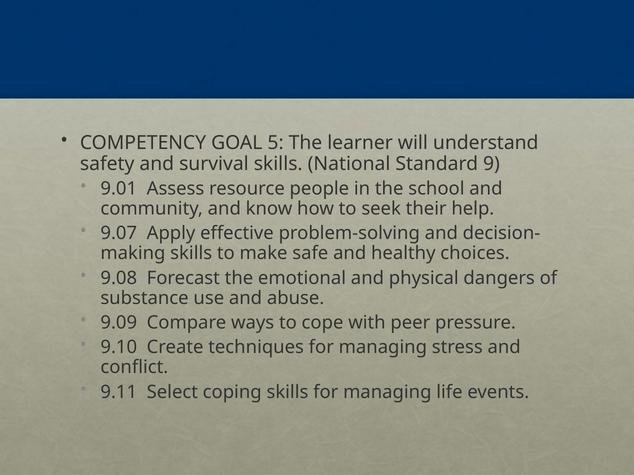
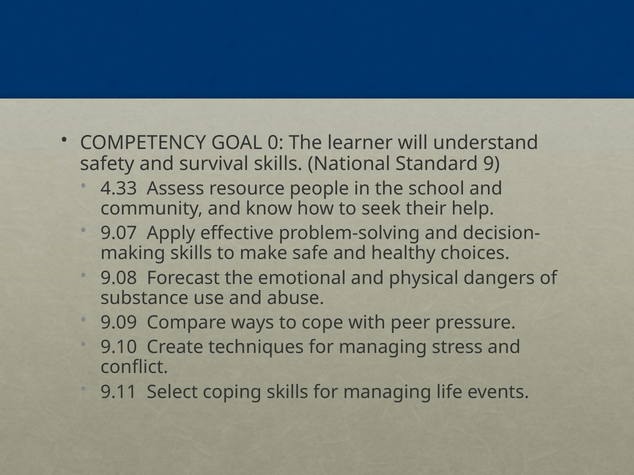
5: 5 -> 0
9.01: 9.01 -> 4.33
